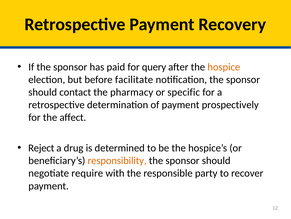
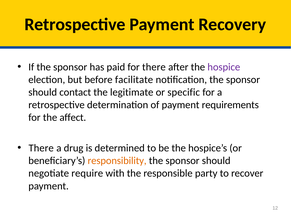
for query: query -> there
hospice colour: orange -> purple
pharmacy: pharmacy -> legitimate
prospectively: prospectively -> requirements
Reject at (41, 147): Reject -> There
